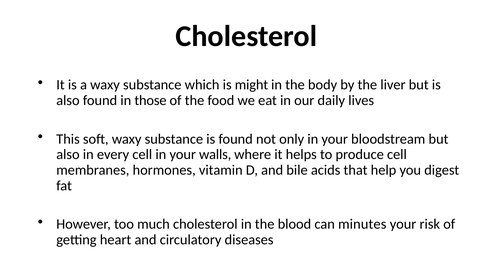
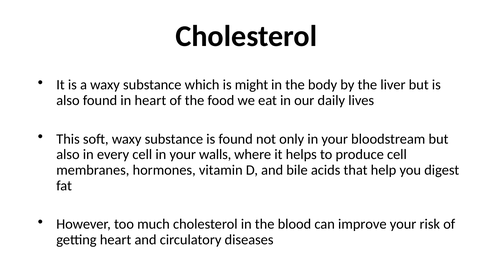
in those: those -> heart
minutes: minutes -> improve
